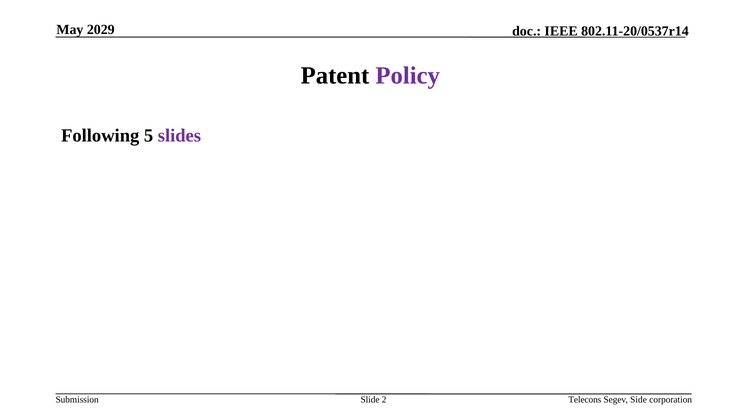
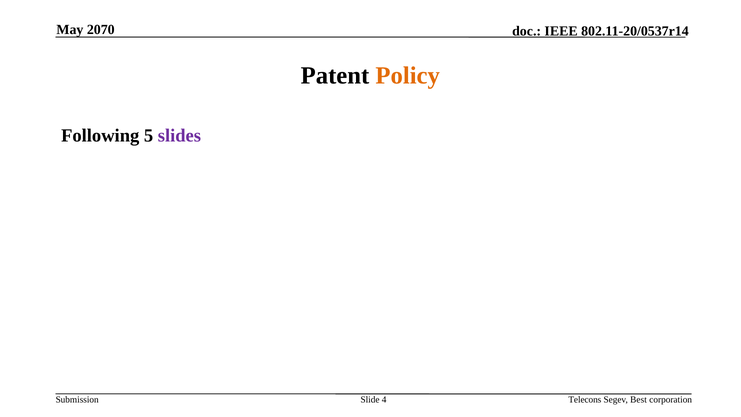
2029: 2029 -> 2070
Policy colour: purple -> orange
2: 2 -> 4
Side: Side -> Best
